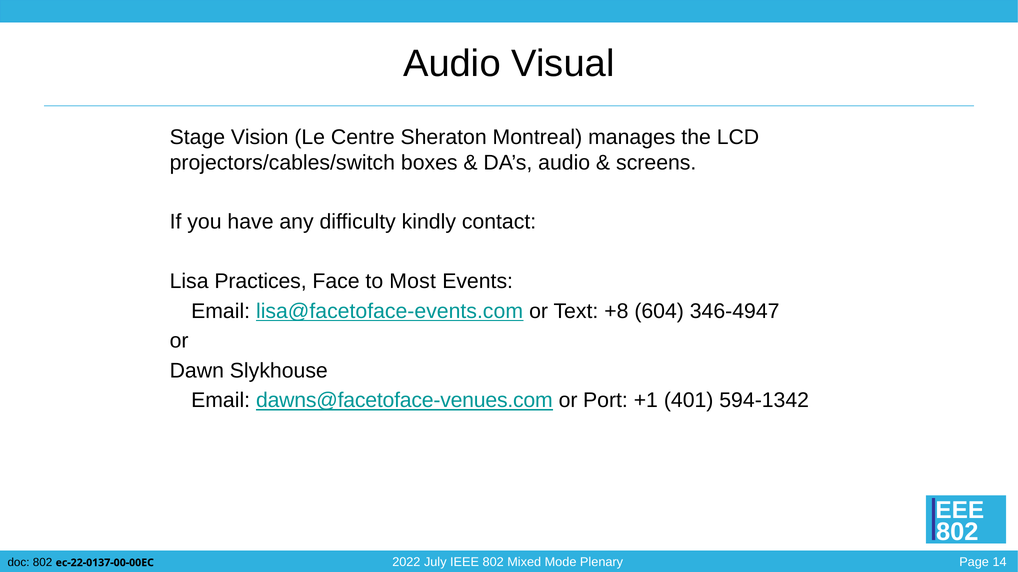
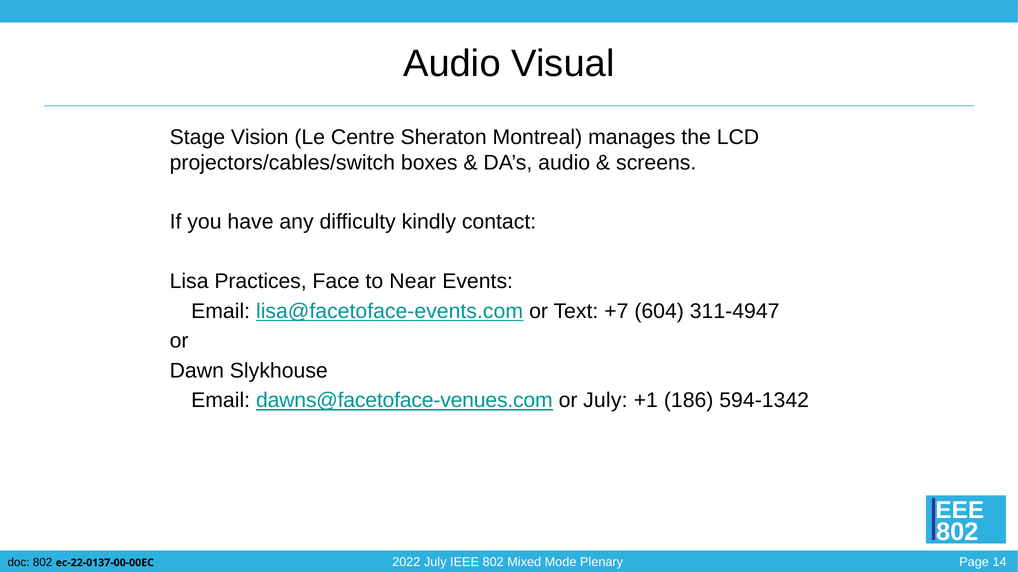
Most: Most -> Near
+8: +8 -> +7
346-4947: 346-4947 -> 311-4947
or Port: Port -> July
401: 401 -> 186
